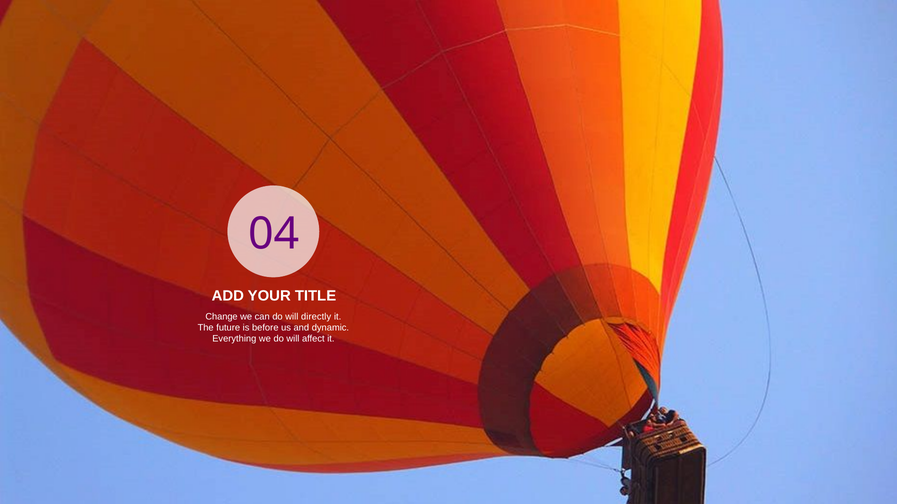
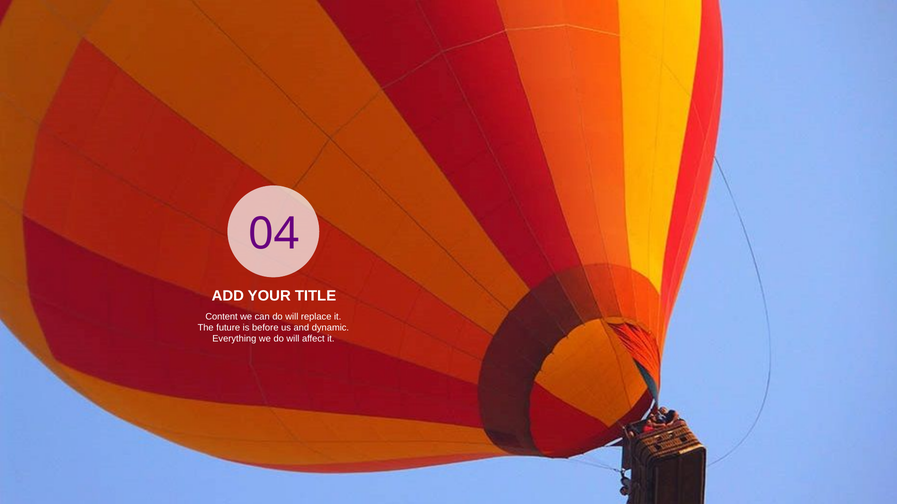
Change: Change -> Content
directly: directly -> replace
